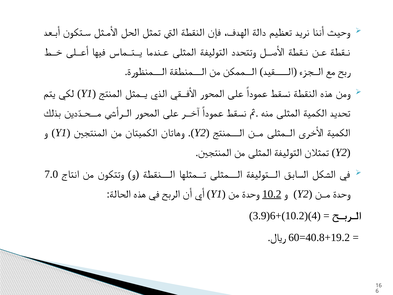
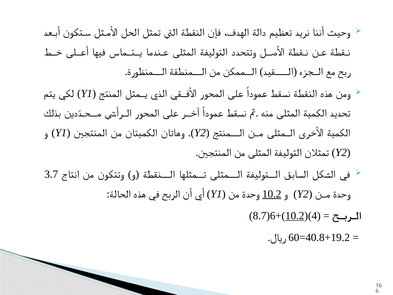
7.0: 7.0 -> 3.7
3.9: 3.9 -> 8.7
10.2 at (295, 216) underline: none -> present
